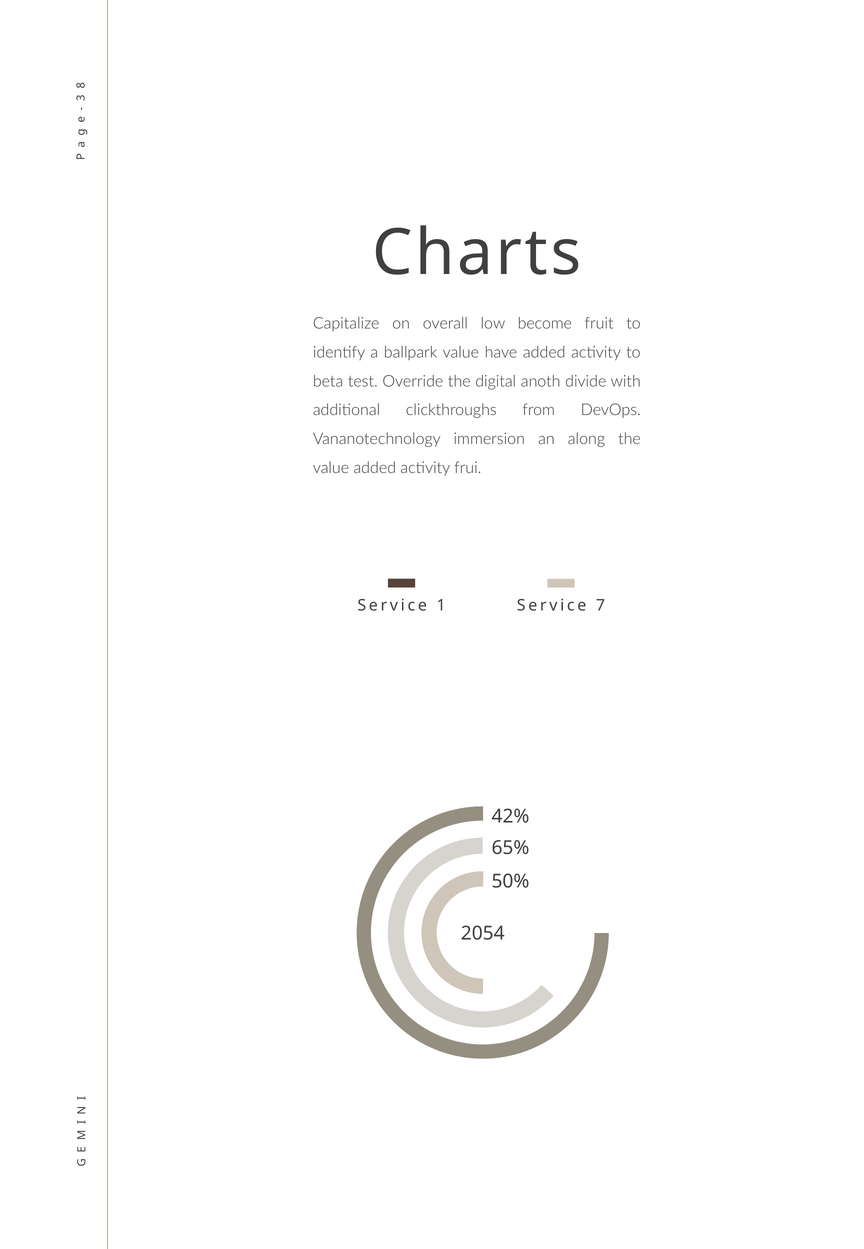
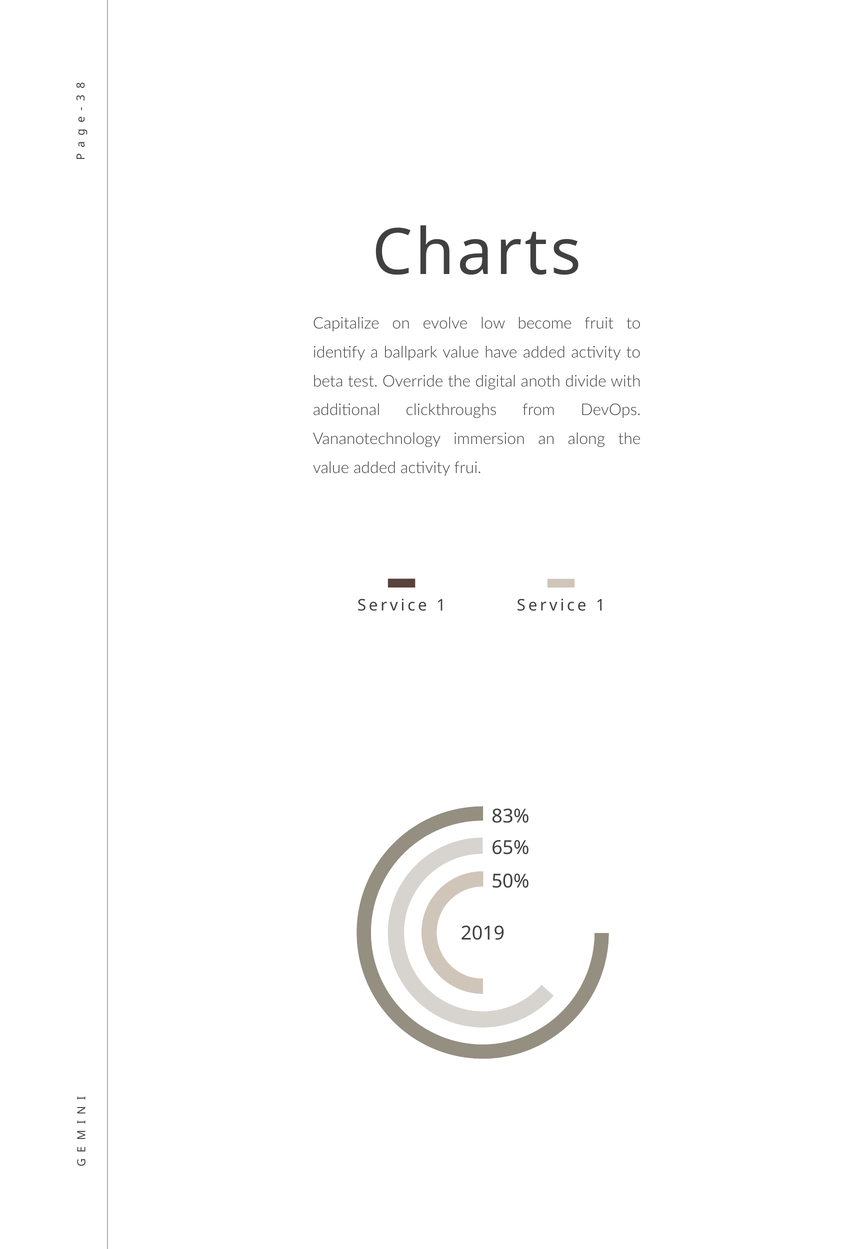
overall: overall -> evolve
1 Service 7: 7 -> 1
42%: 42% -> 83%
2054: 2054 -> 2019
